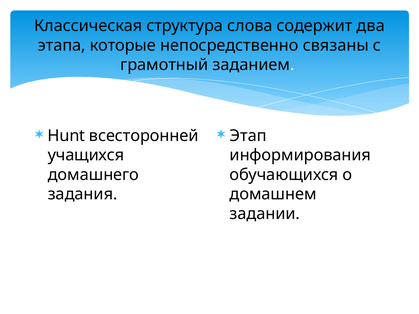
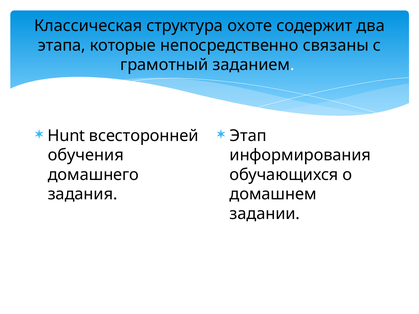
слова: слова -> охоте
учащихся: учащихся -> обучения
